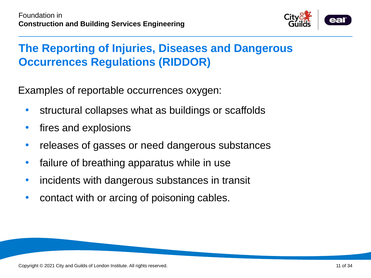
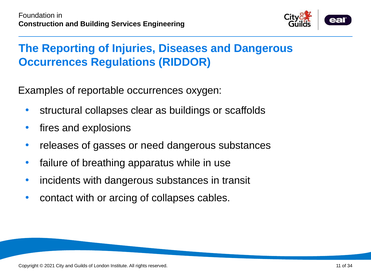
what: what -> clear
of poisoning: poisoning -> collapses
